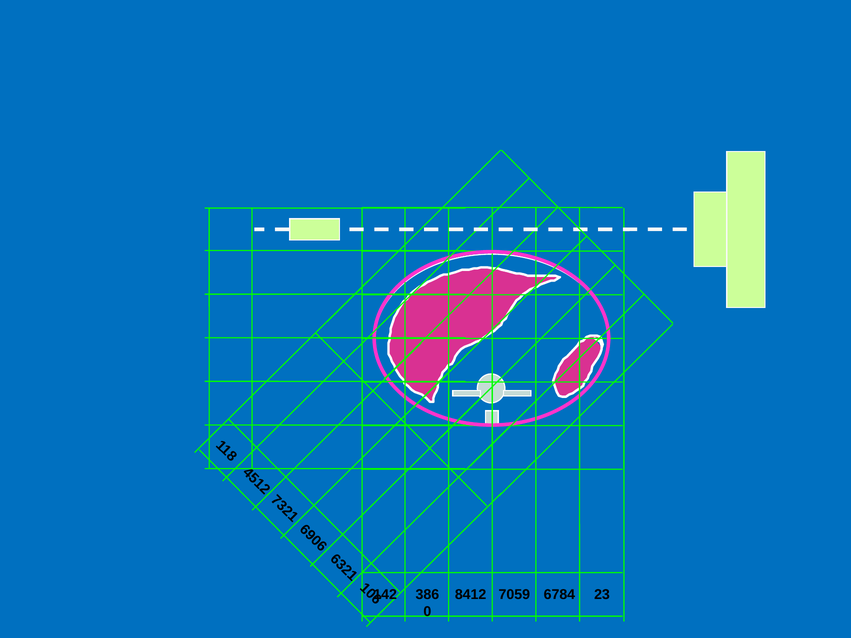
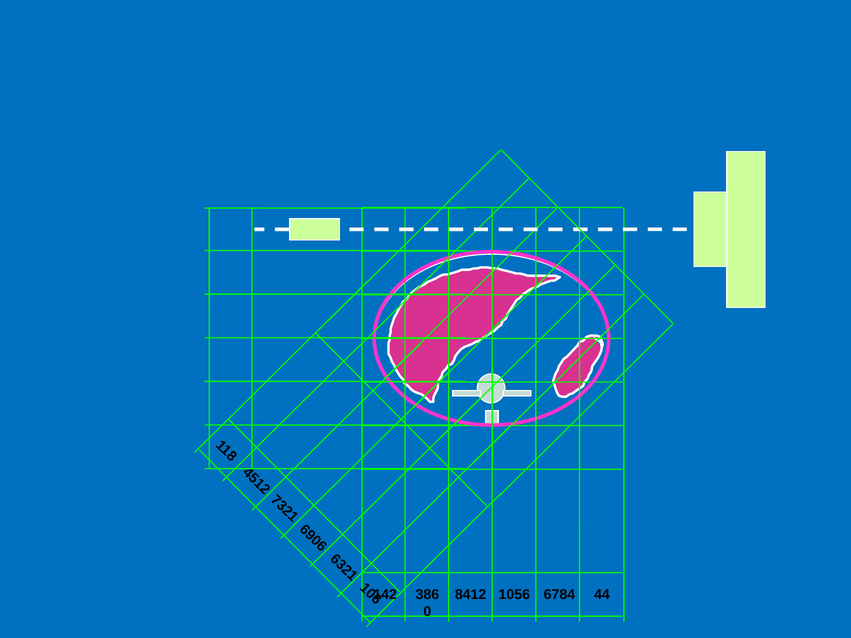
7059: 7059 -> 1056
23: 23 -> 44
